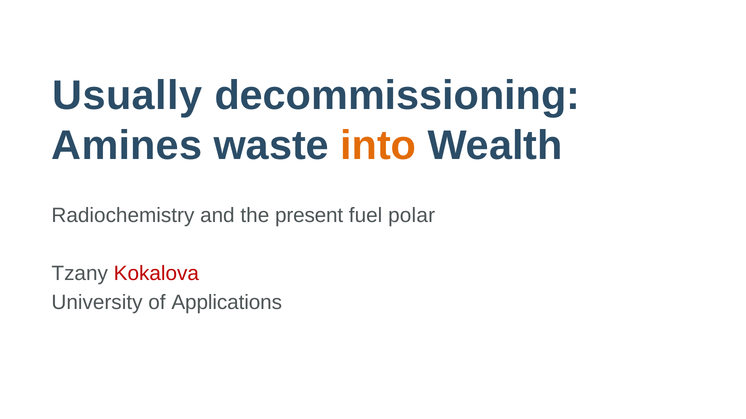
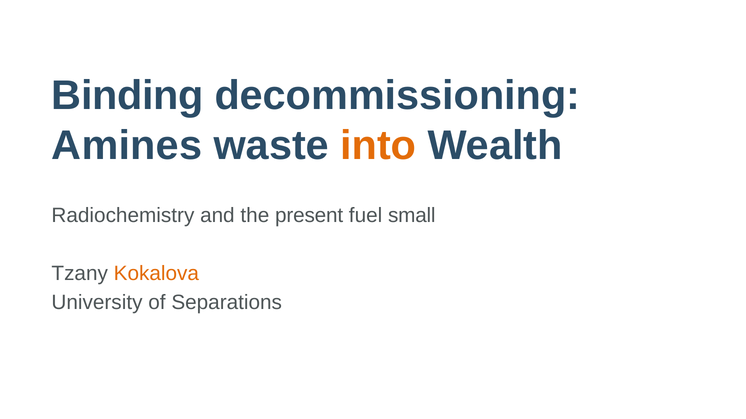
Usually: Usually -> Binding
polar: polar -> small
Kokalova colour: red -> orange
Applications: Applications -> Separations
